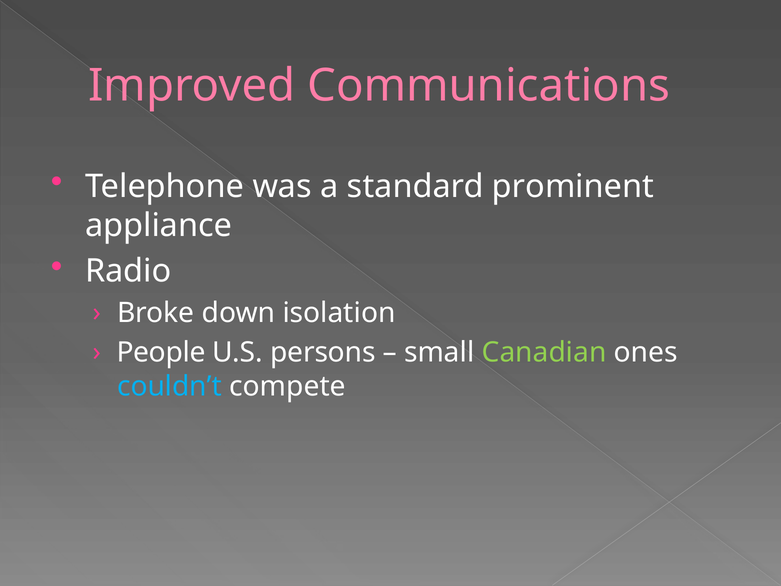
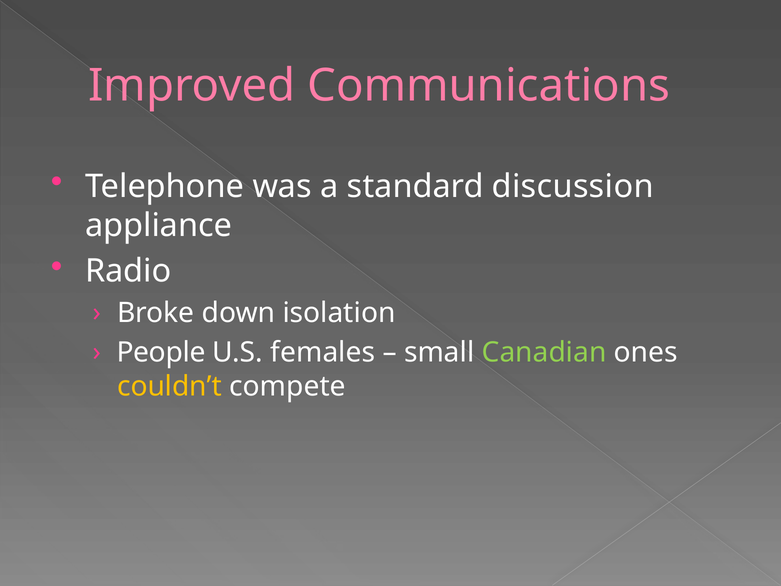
prominent: prominent -> discussion
persons: persons -> females
couldn’t colour: light blue -> yellow
